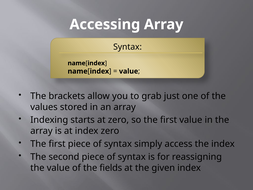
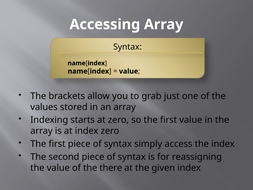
fields: fields -> there
